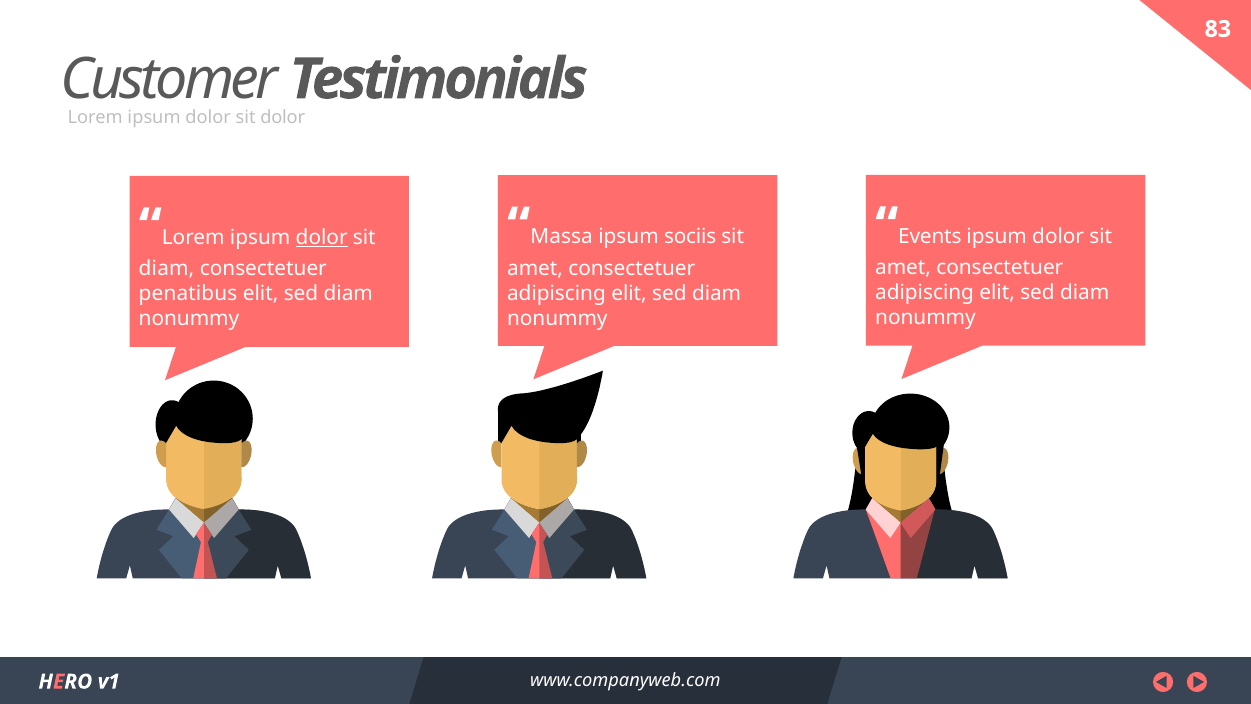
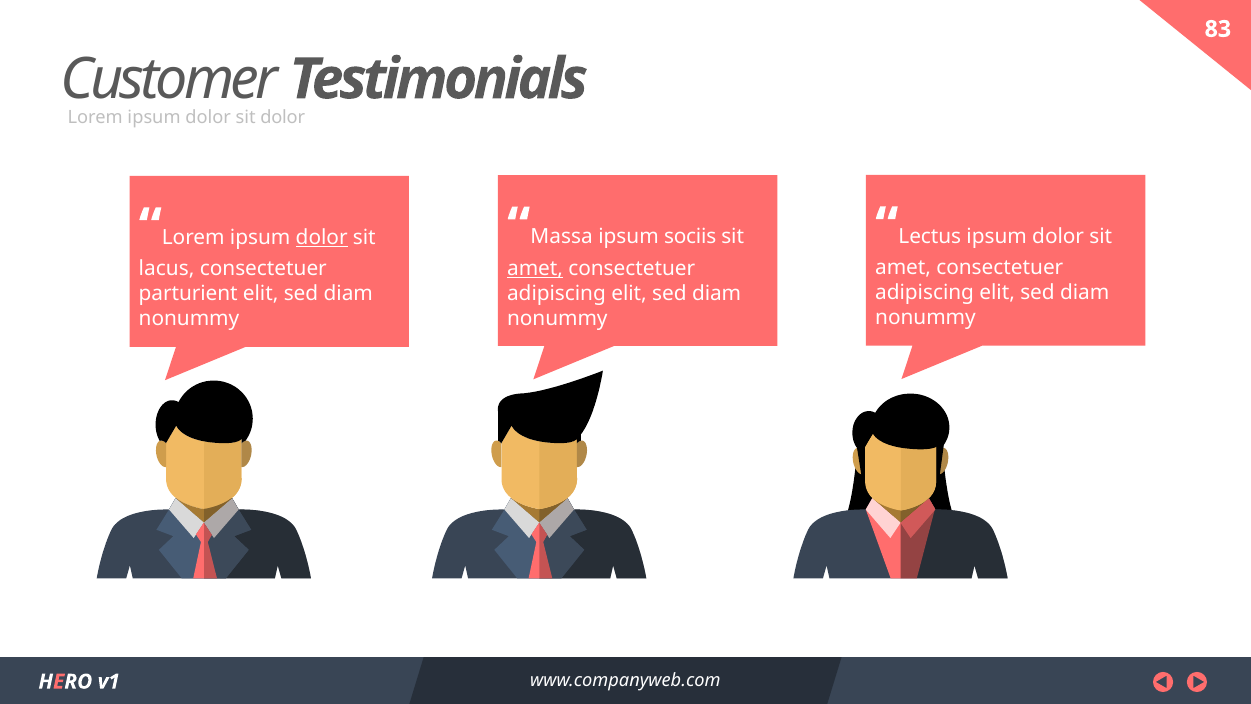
Events: Events -> Lectus
amet at (535, 268) underline: none -> present
diam at (167, 269): diam -> lacus
penatibus: penatibus -> parturient
